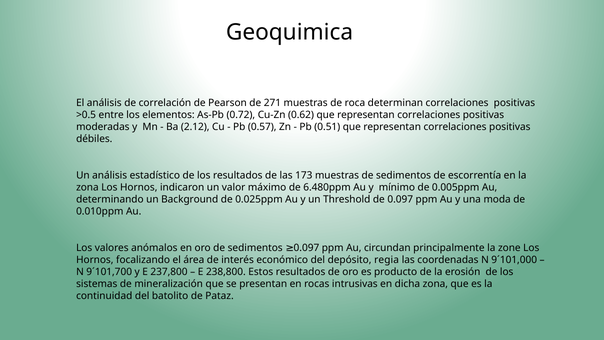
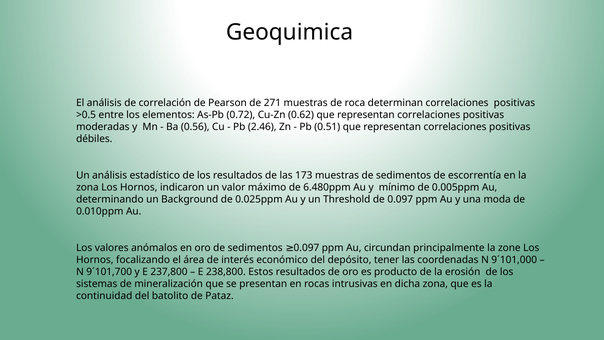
2.12: 2.12 -> 0.56
0.57: 0.57 -> 2.46
regia: regia -> tener
